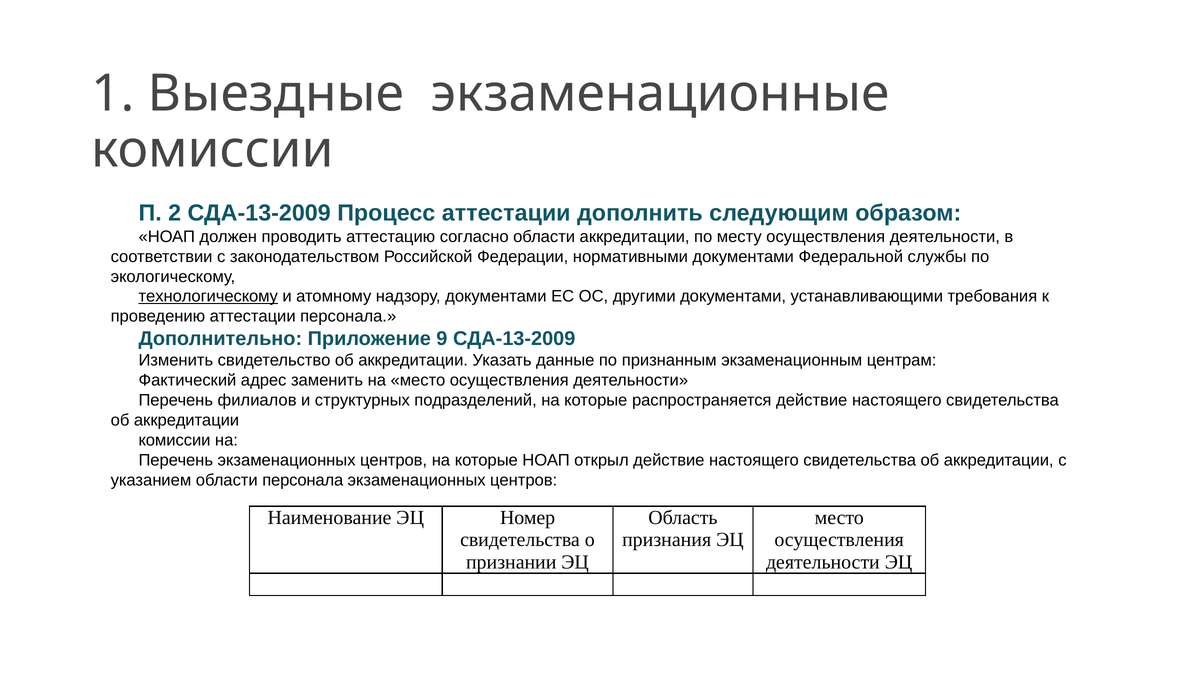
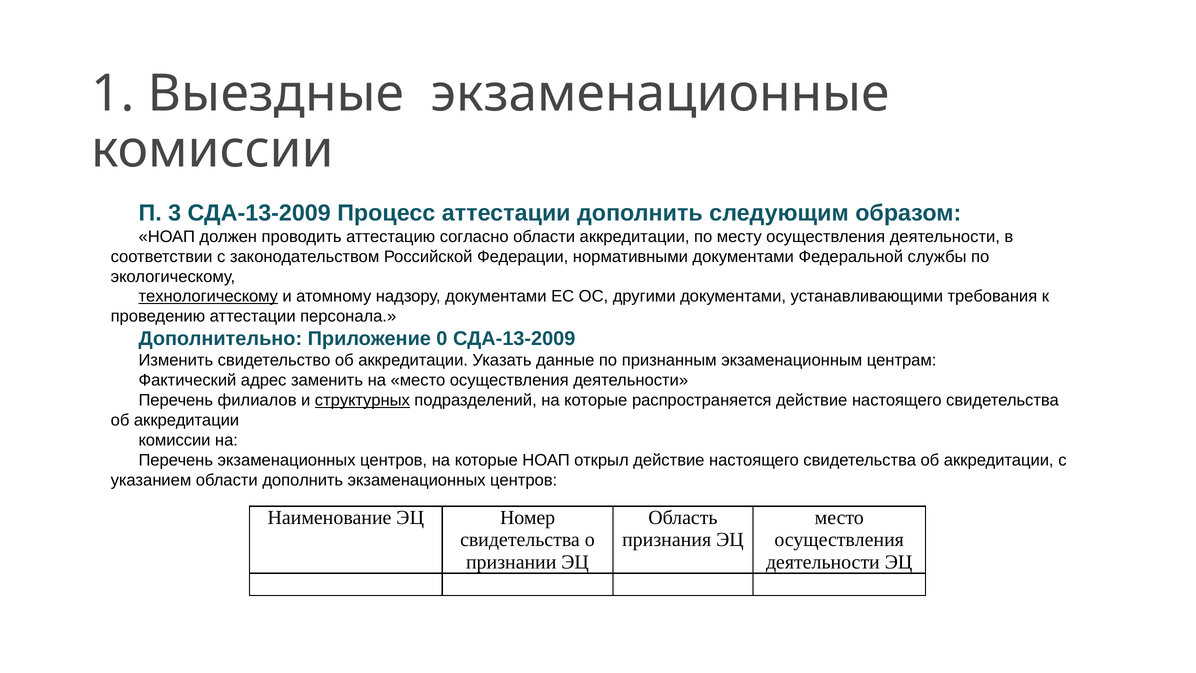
2: 2 -> 3
9: 9 -> 0
структурных underline: none -> present
области персонала: персонала -> дополнить
